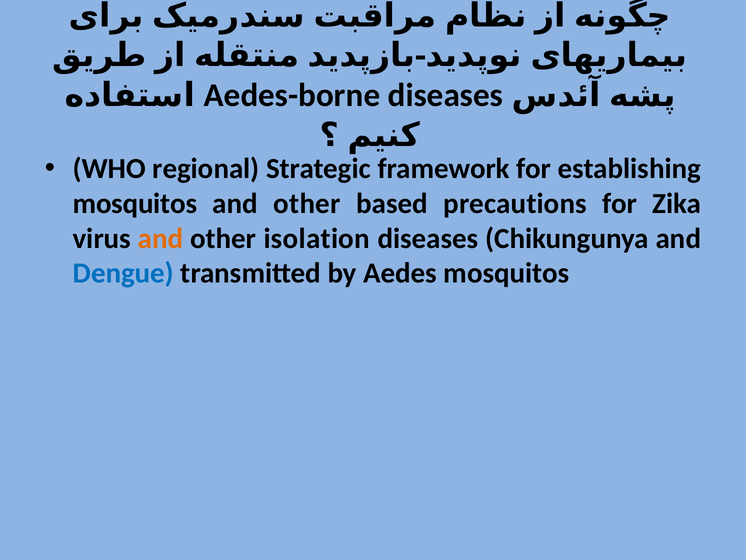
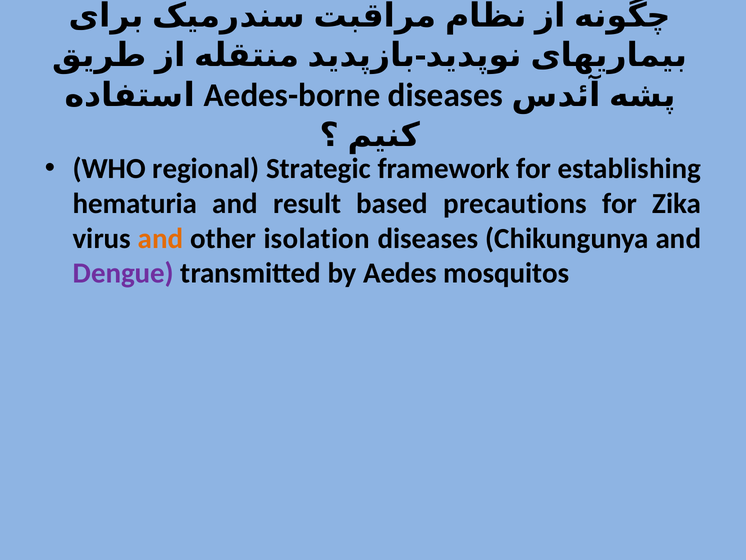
mosquitos at (135, 204): mosquitos -> hematuria
other at (307, 204): other -> result
Dengue colour: blue -> purple
